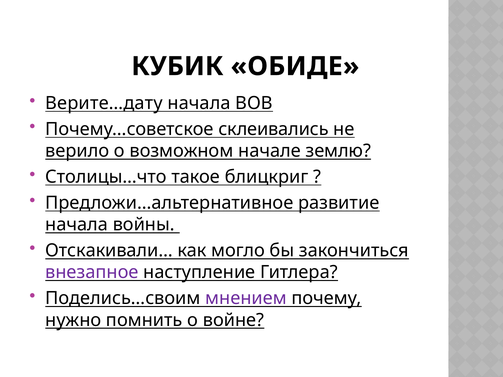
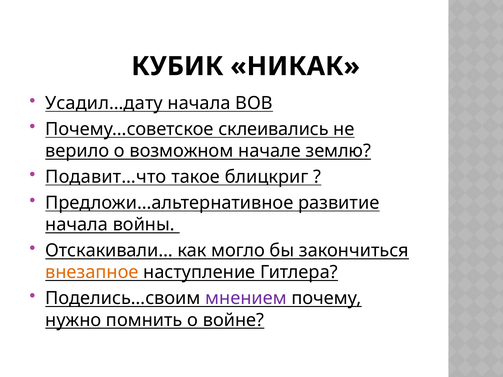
ОБИДЕ: ОБИДЕ -> НИКАК
Верите…дату: Верите…дату -> Усадил…дату
Столицы…что: Столицы…что -> Подавит…что
внезапное colour: purple -> orange
